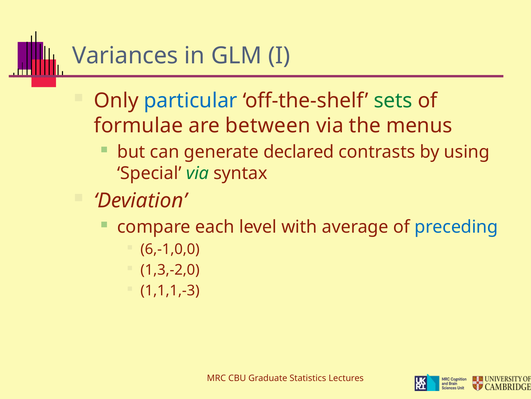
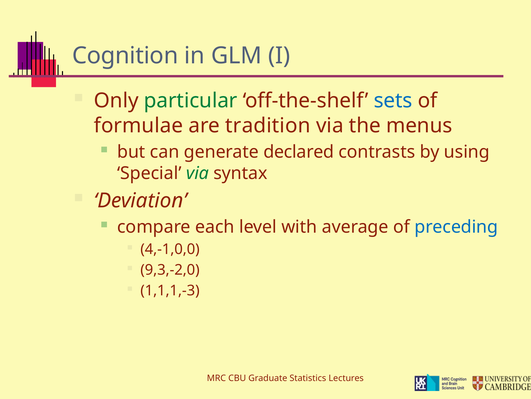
Variances: Variances -> Cognition
particular colour: blue -> green
sets colour: green -> blue
between: between -> tradition
6,-1,0,0: 6,-1,0,0 -> 4,-1,0,0
1,3,-2,0: 1,3,-2,0 -> 9,3,-2,0
